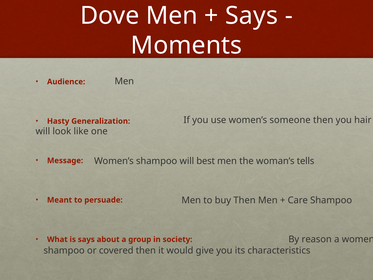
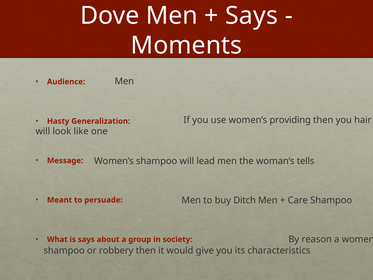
someone: someone -> providing
best: best -> lead
buy Then: Then -> Ditch
covered: covered -> robbery
